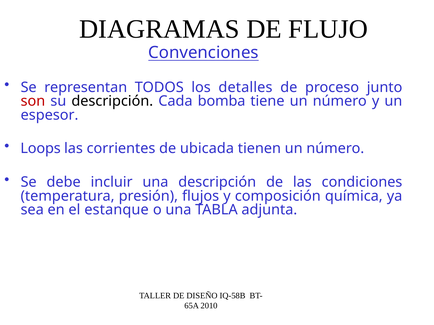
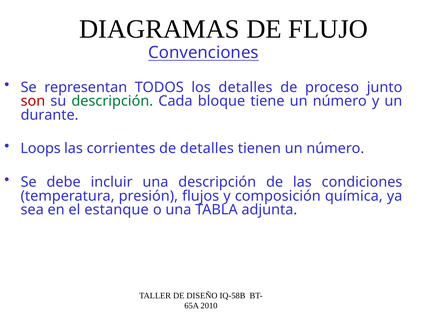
descripción at (112, 101) colour: black -> green
bomba: bomba -> bloque
espesor: espesor -> durante
de ubicada: ubicada -> detalles
